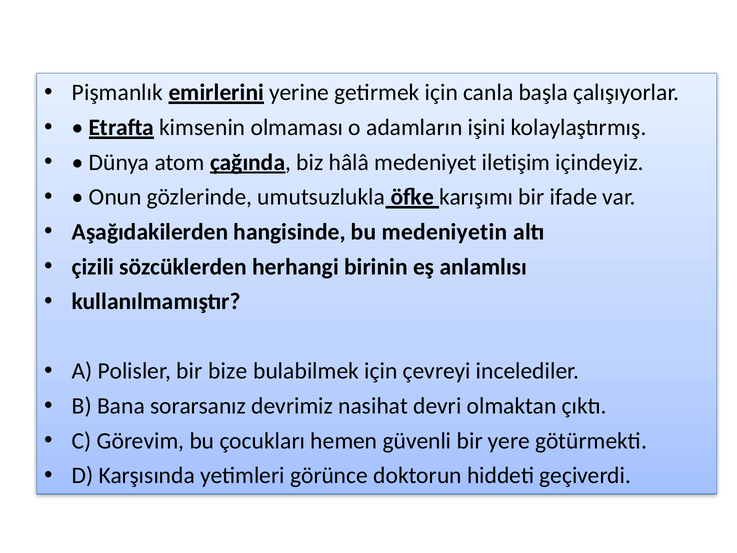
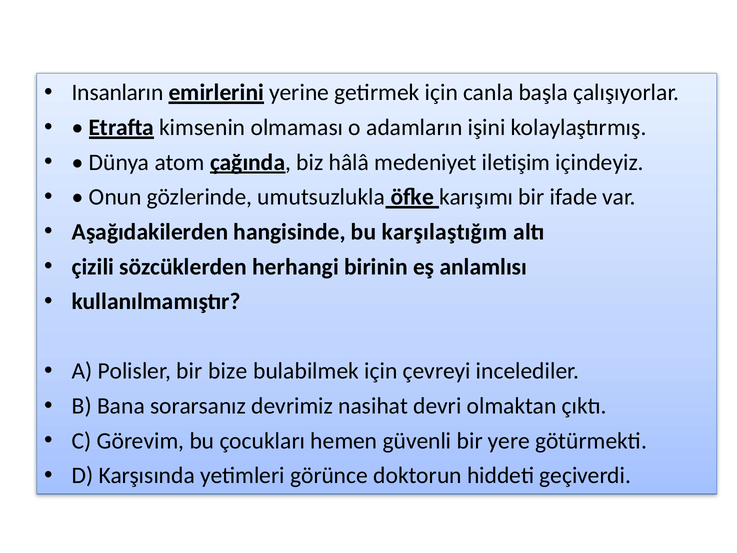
Pişmanlık: Pişmanlık -> Insanların
medeniyetin: medeniyetin -> karşılaştığım
